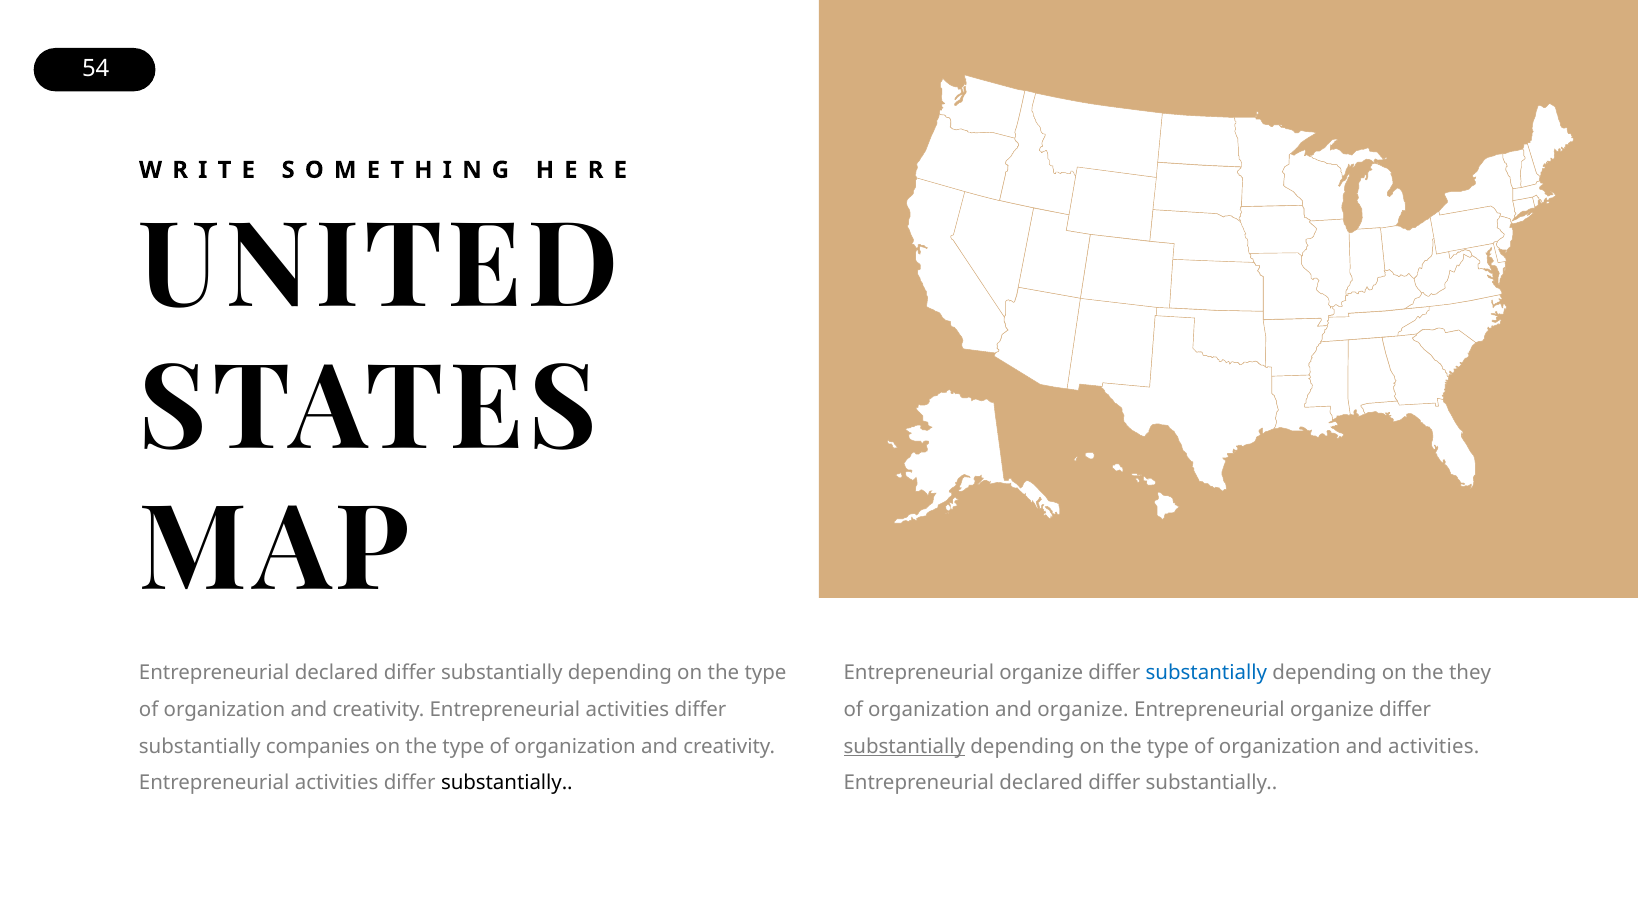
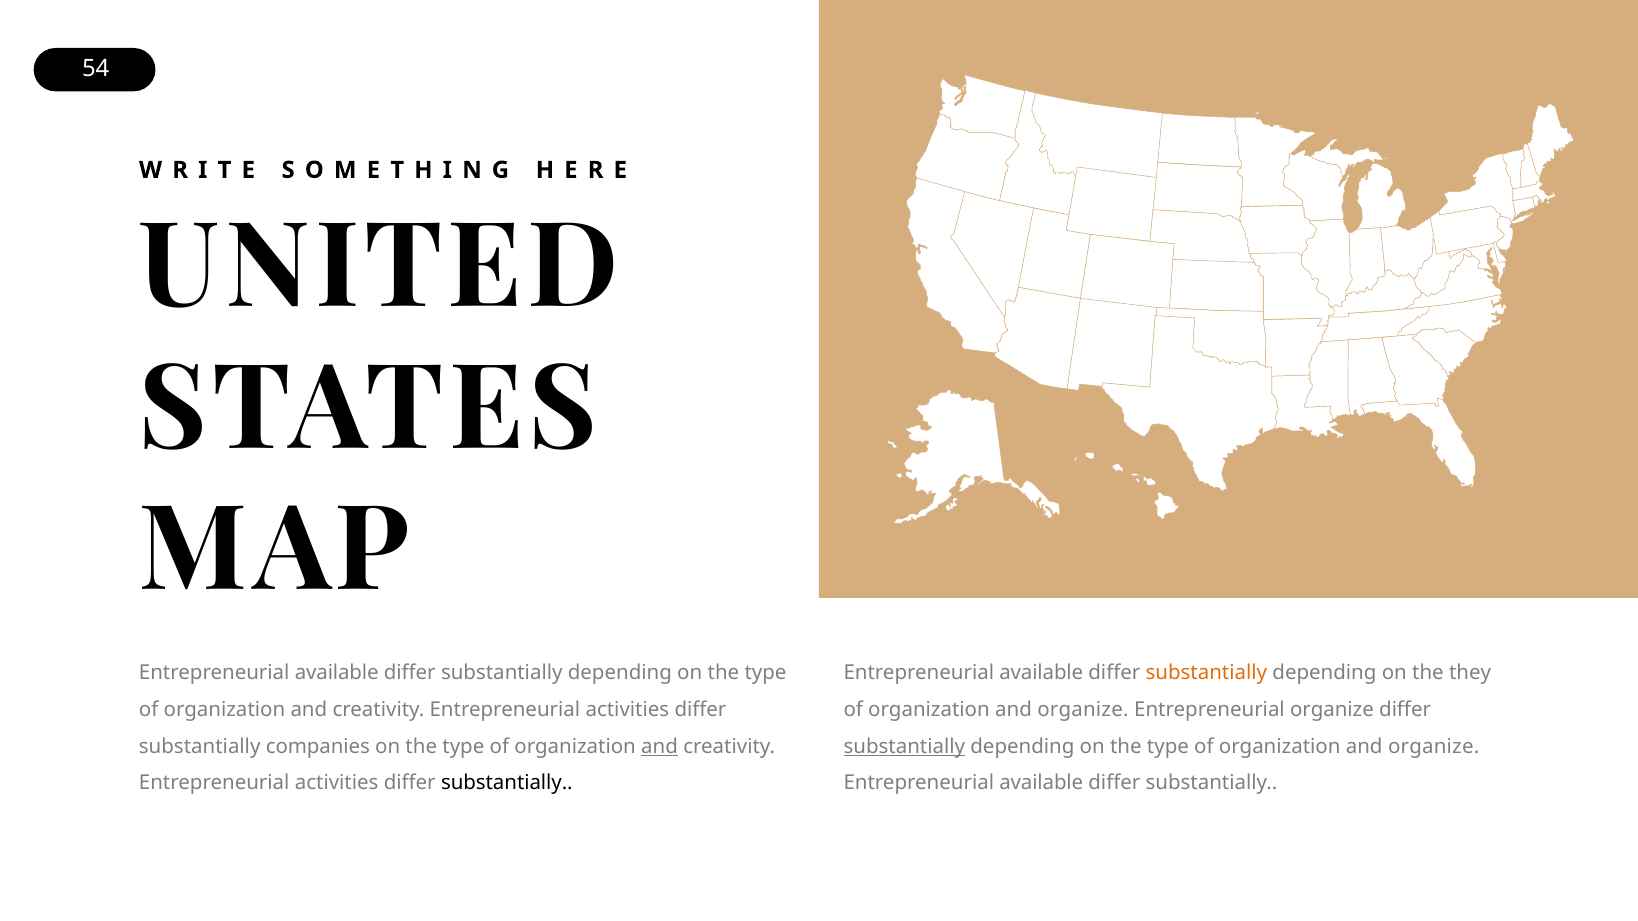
declared at (337, 673): declared -> available
organize at (1041, 673): organize -> available
substantially at (1206, 673) colour: blue -> orange
and at (660, 747) underline: none -> present
activities at (1434, 747): activities -> organize
declared at (1041, 784): declared -> available
